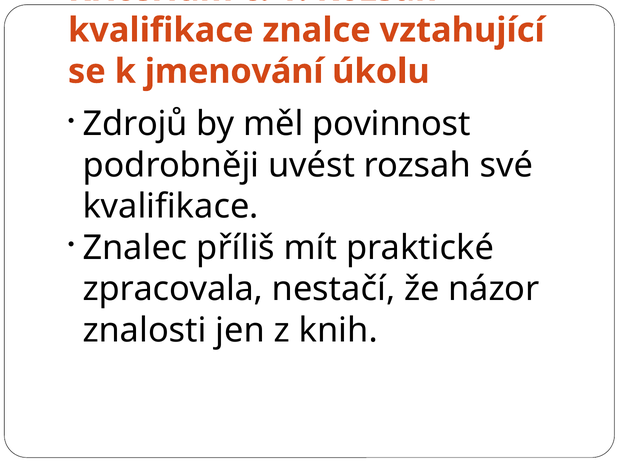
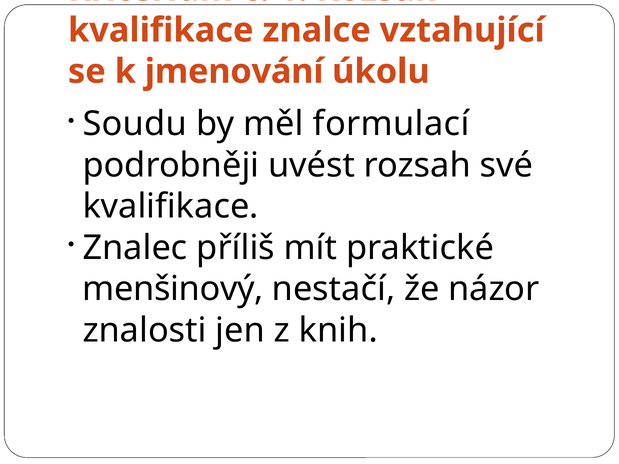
Zdrojů: Zdrojů -> Soudu
povinnost: povinnost -> formulací
zpracovala: zpracovala -> menšinový
